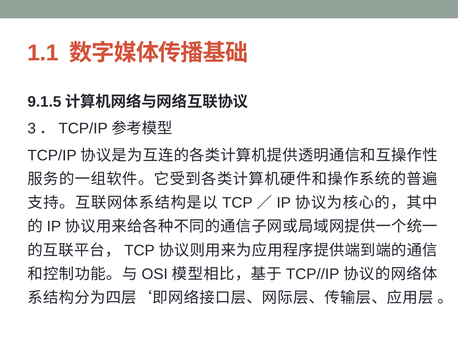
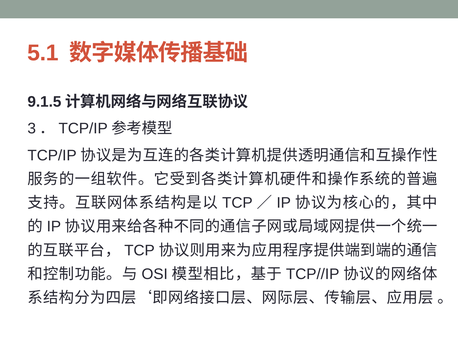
1.1: 1.1 -> 5.1
